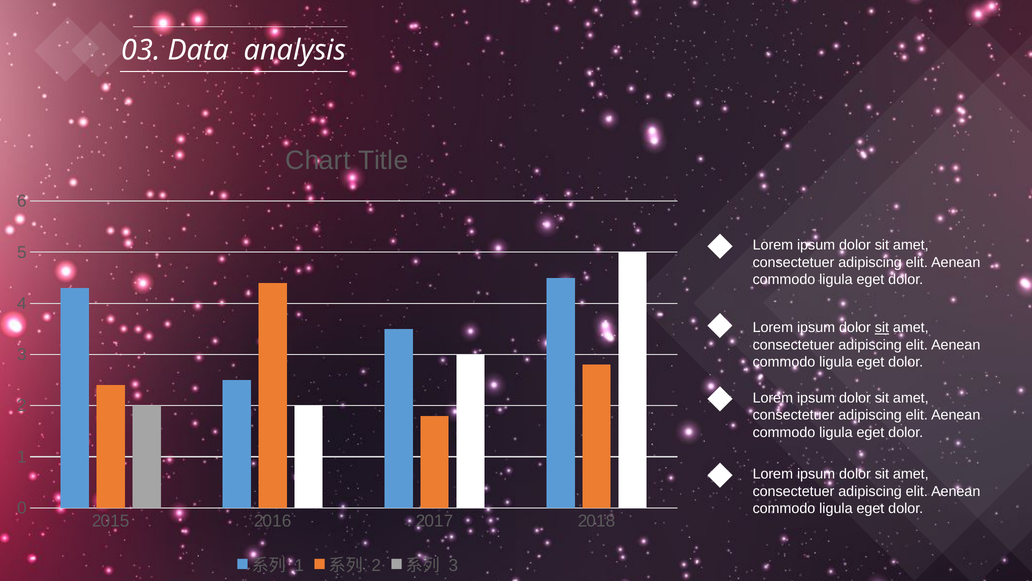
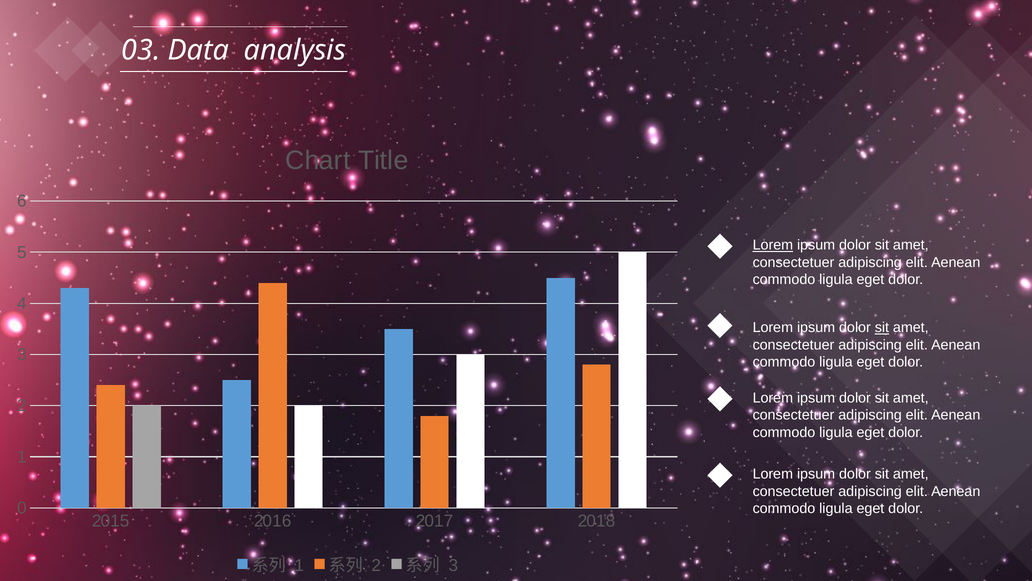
Lorem at (773, 245) underline: none -> present
